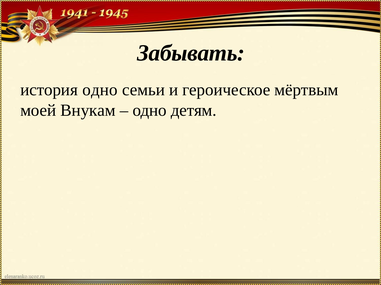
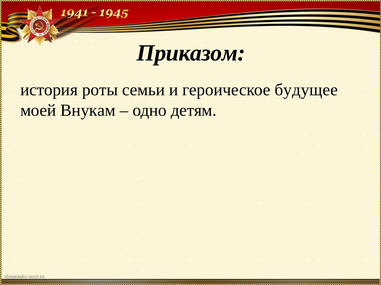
Забывать: Забывать -> Приказом
история одно: одно -> роты
мёртвым: мёртвым -> будущее
